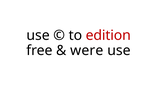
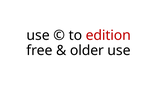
were: were -> older
